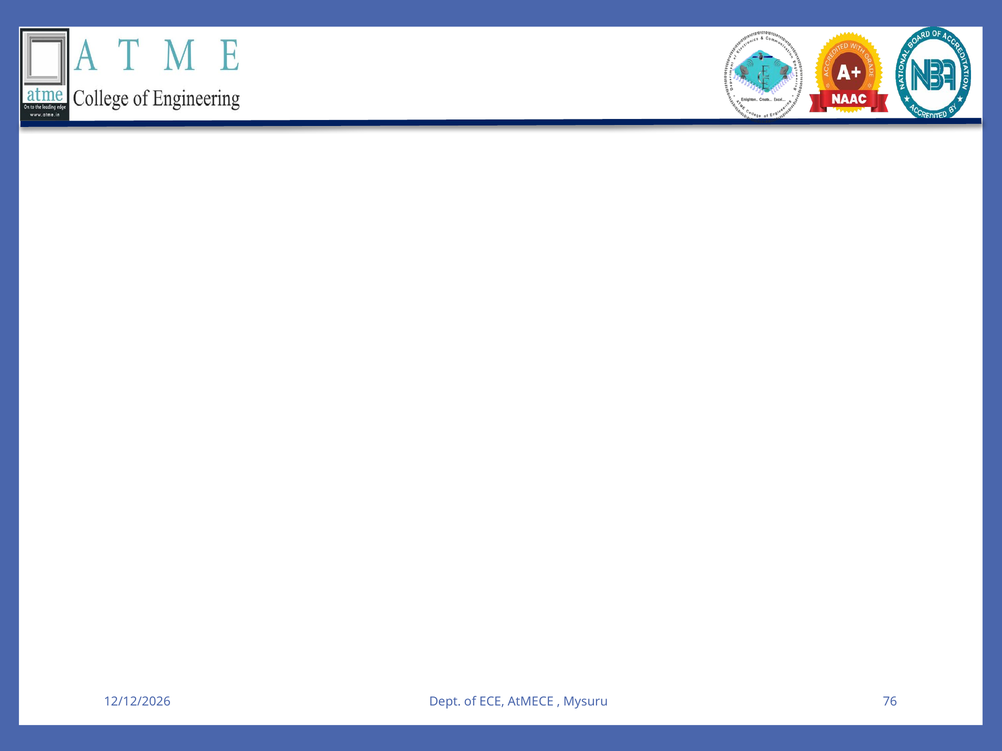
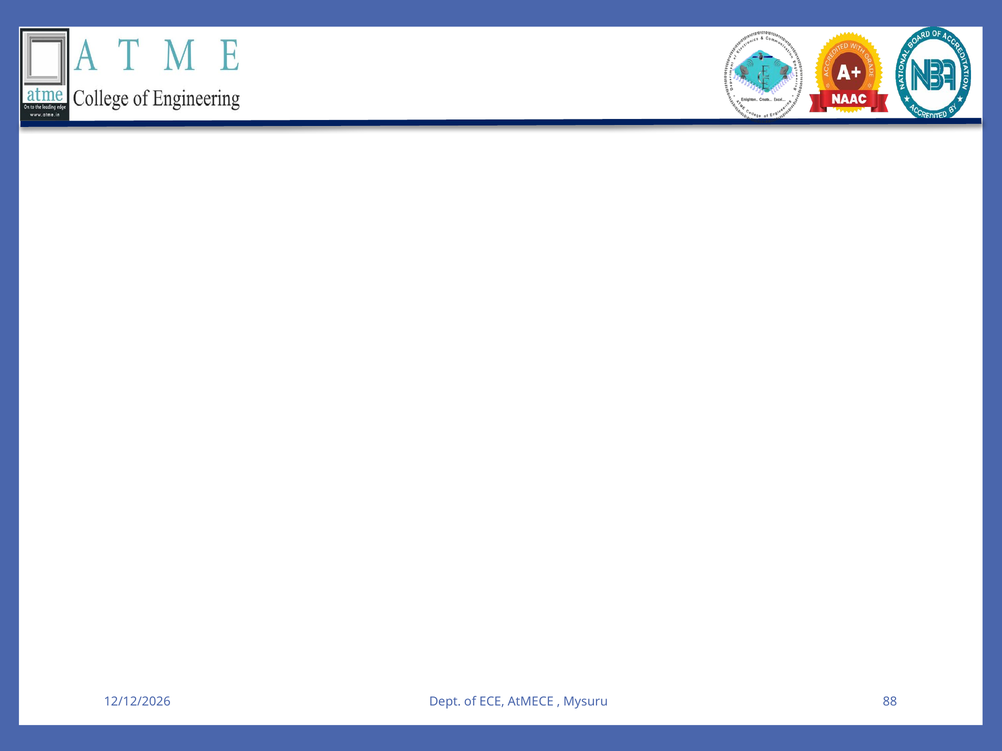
76: 76 -> 88
